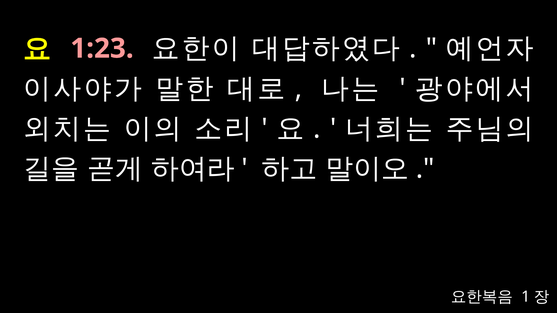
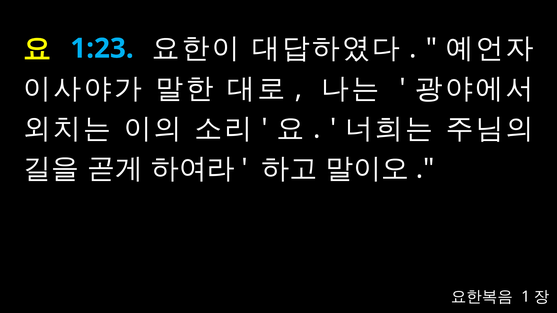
1:23 colour: pink -> light blue
